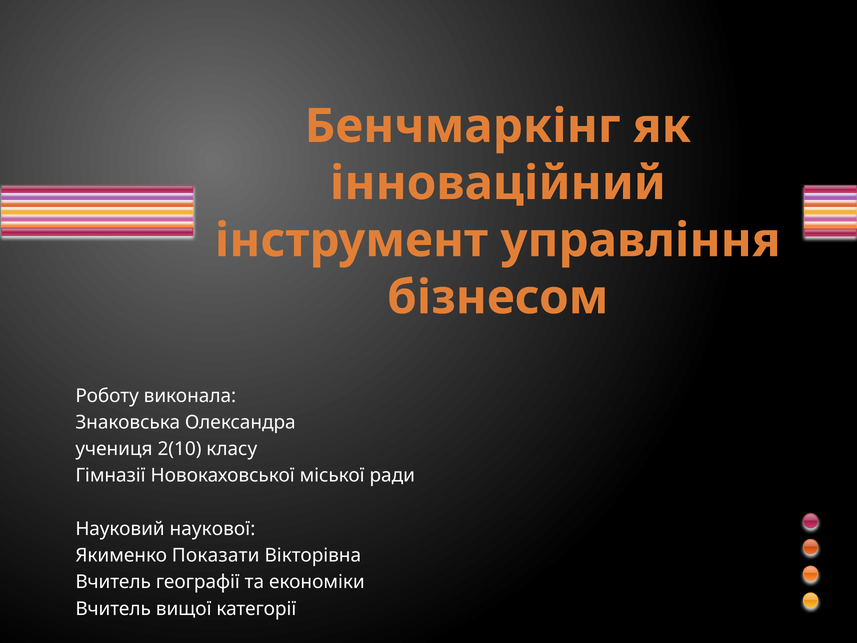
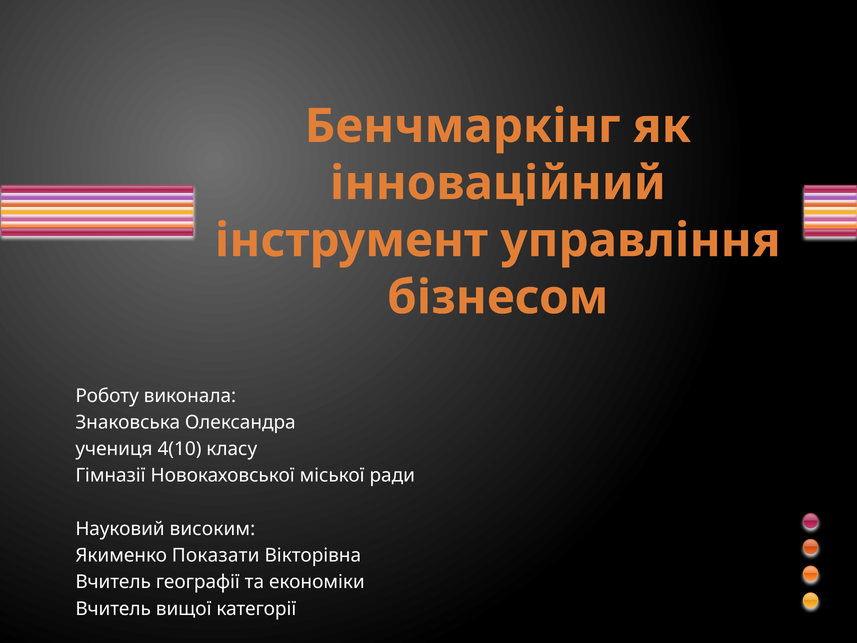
2(10: 2(10 -> 4(10
наукової: наукової -> високим
